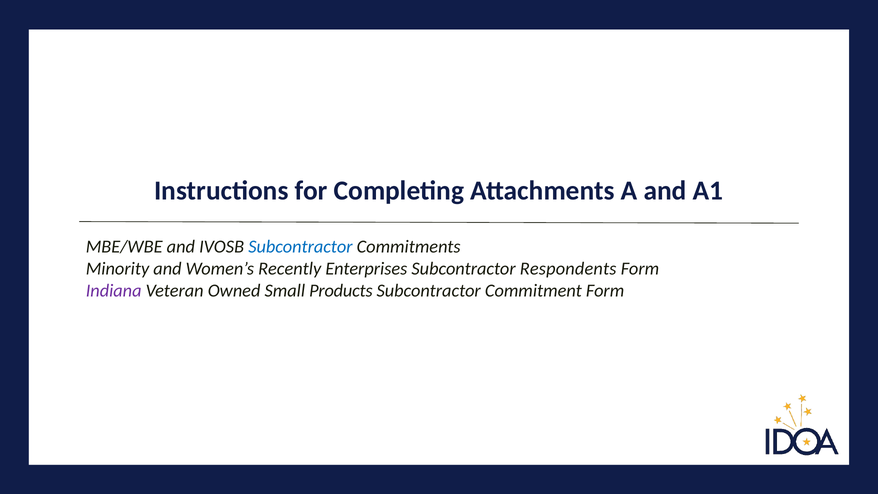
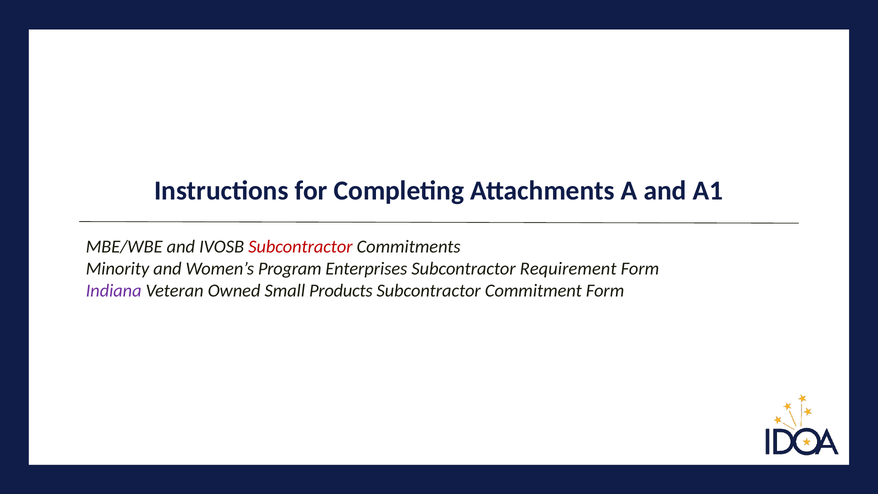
Subcontractor at (300, 247) colour: blue -> red
Recently: Recently -> Program
Respondents: Respondents -> Requirement
